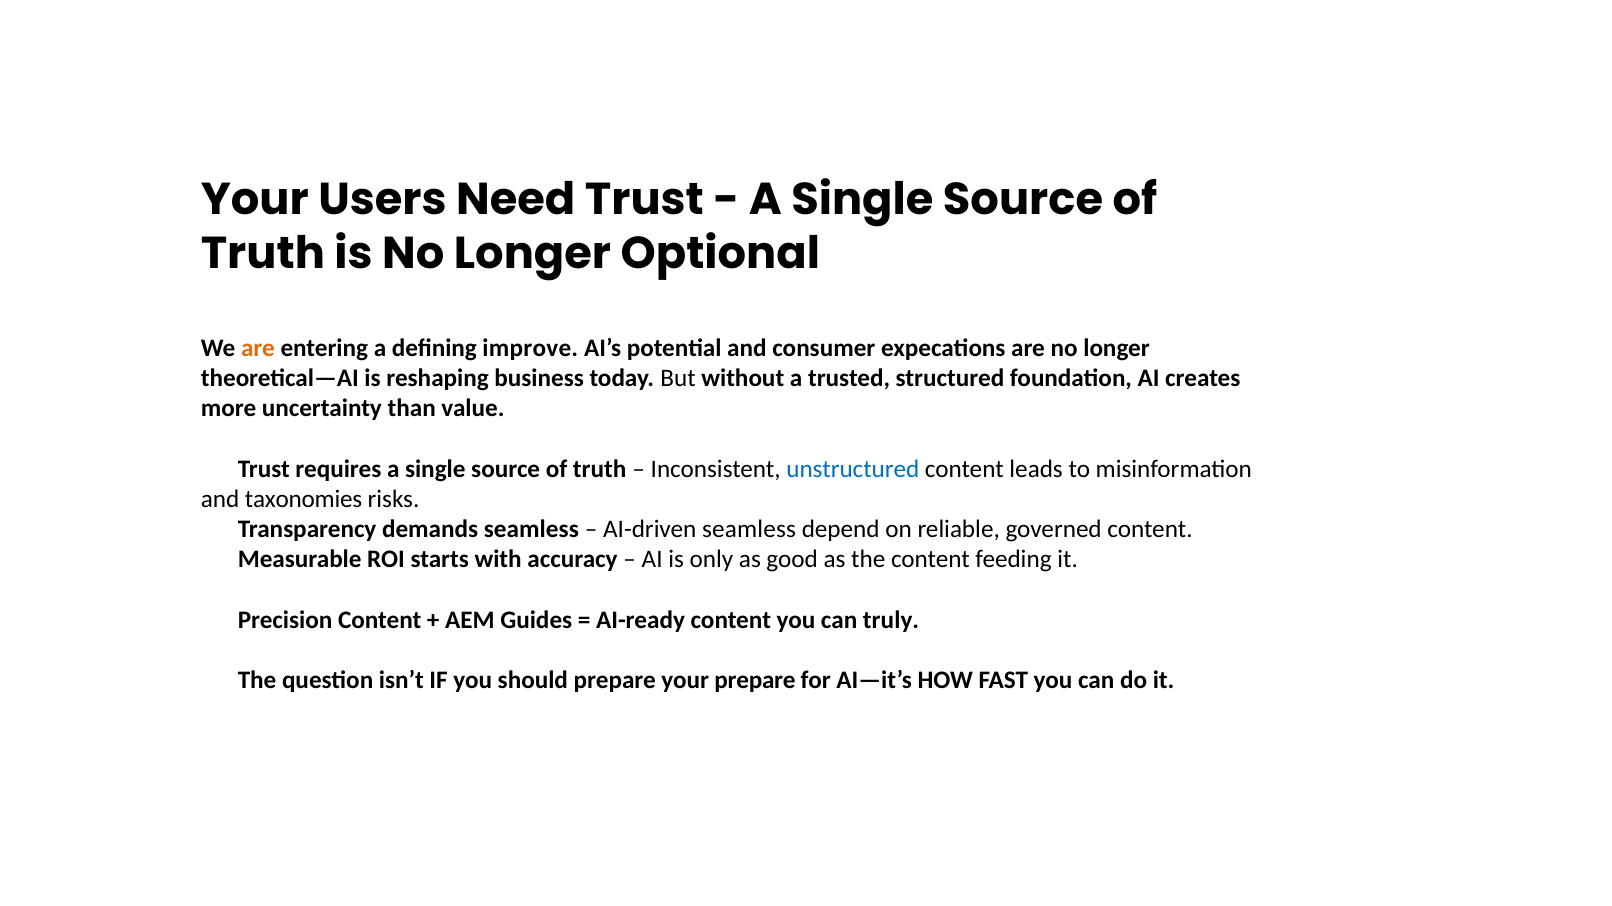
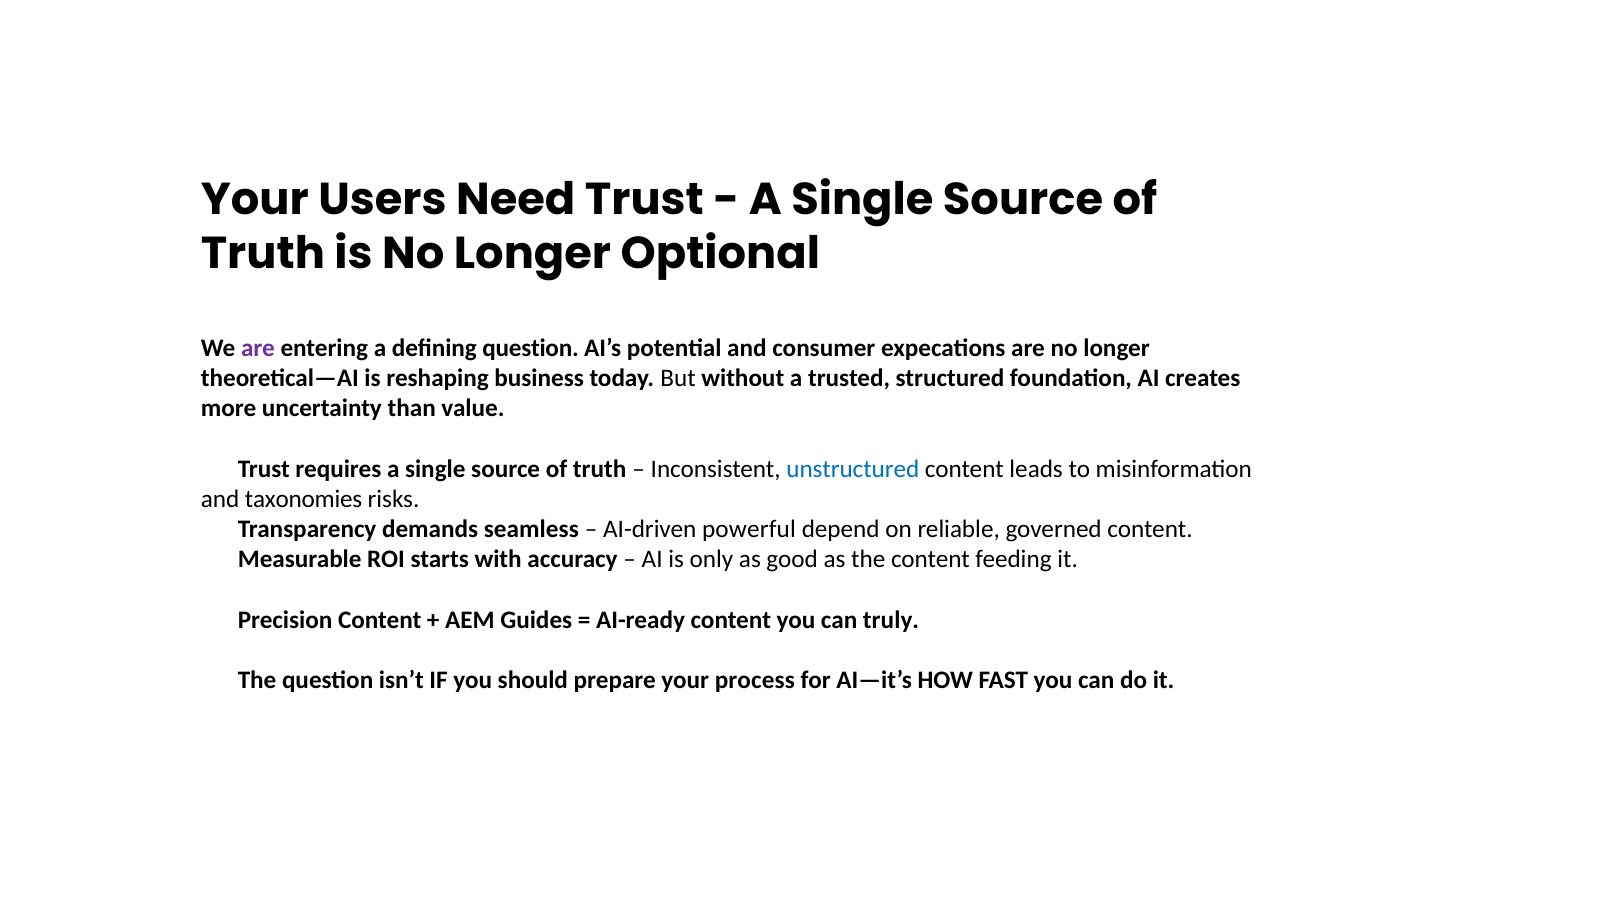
are at (258, 348) colour: orange -> purple
defining improve: improve -> question
AI-driven seamless: seamless -> powerful
your prepare: prepare -> process
